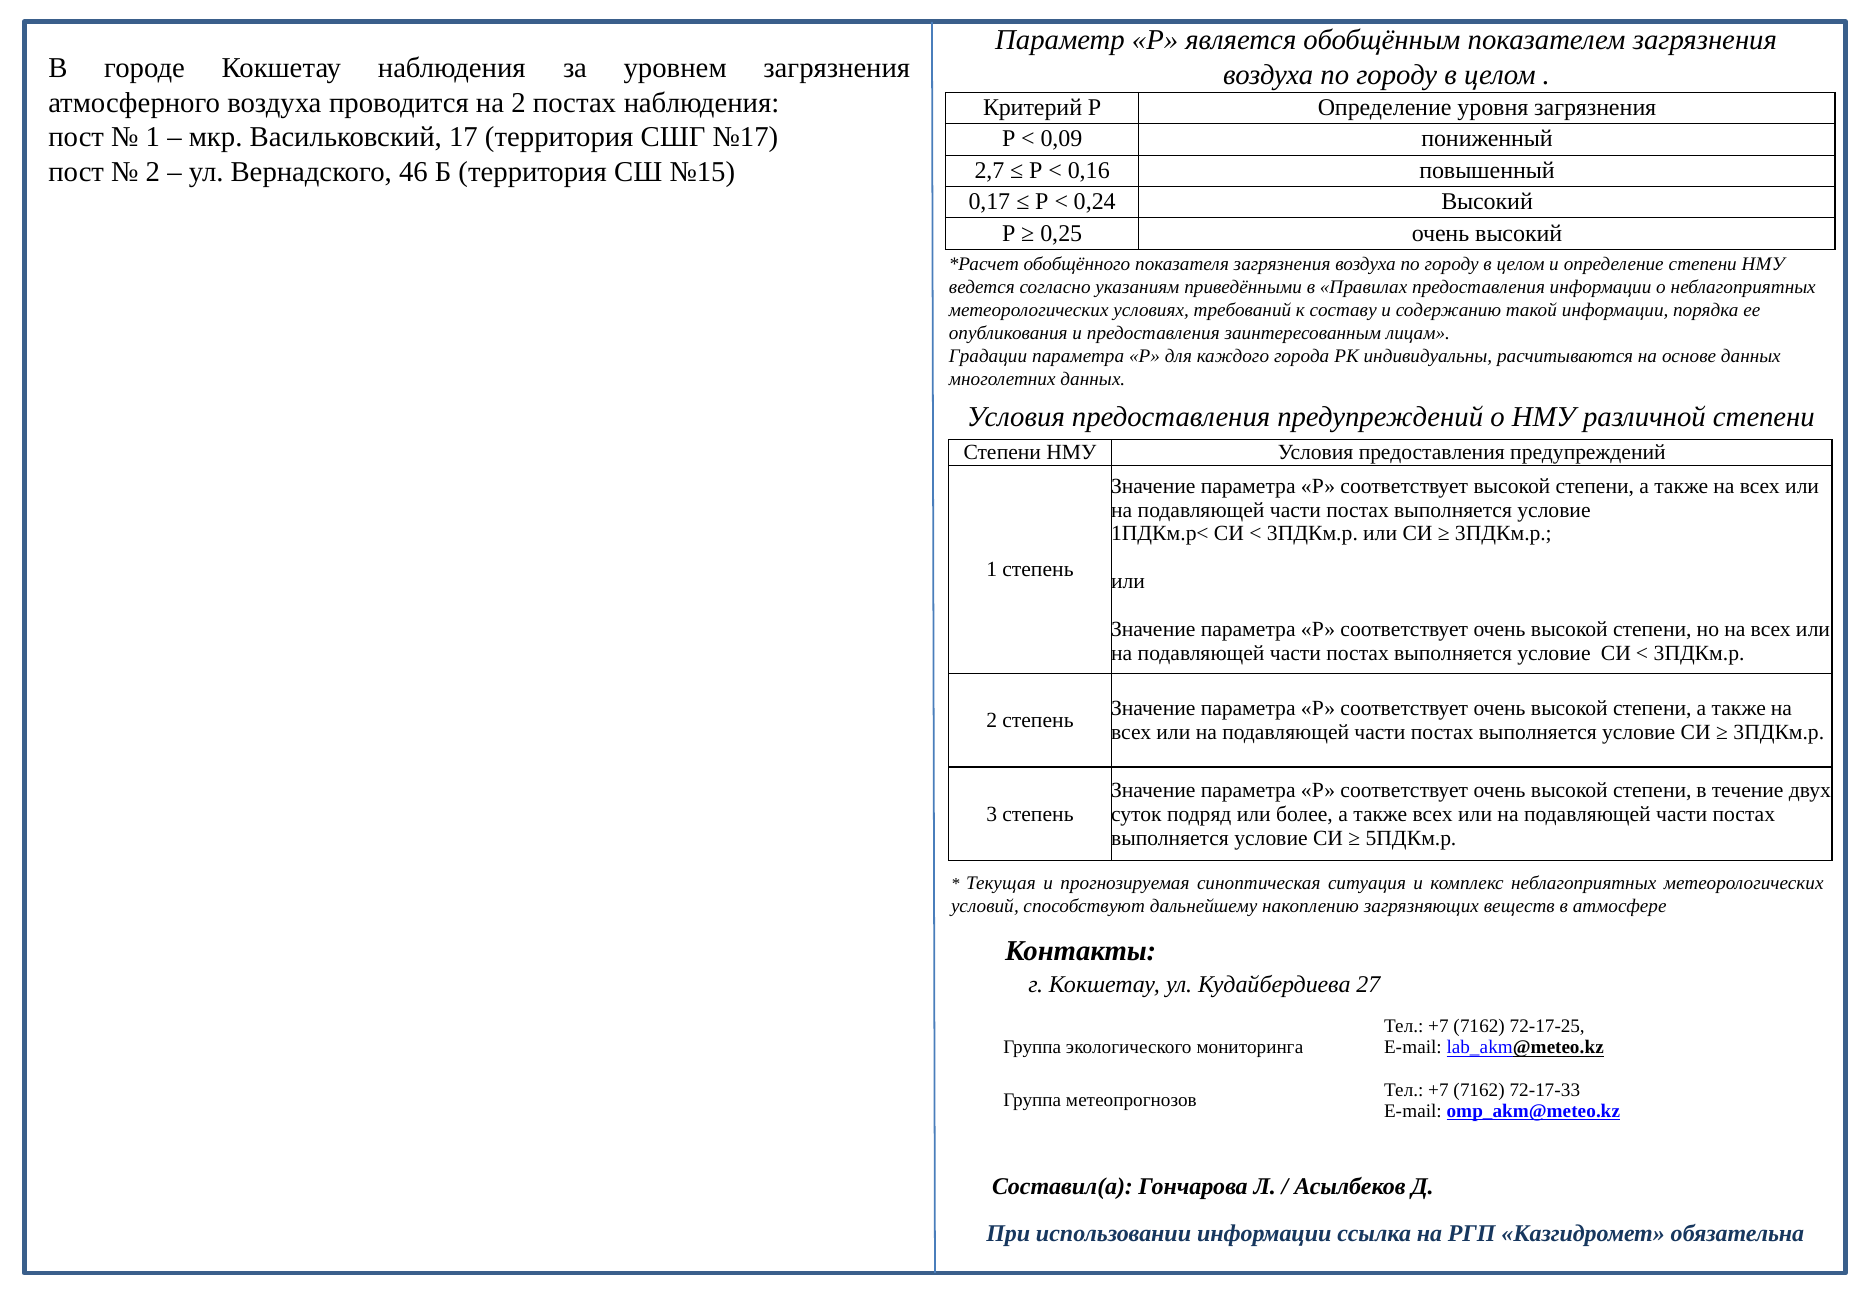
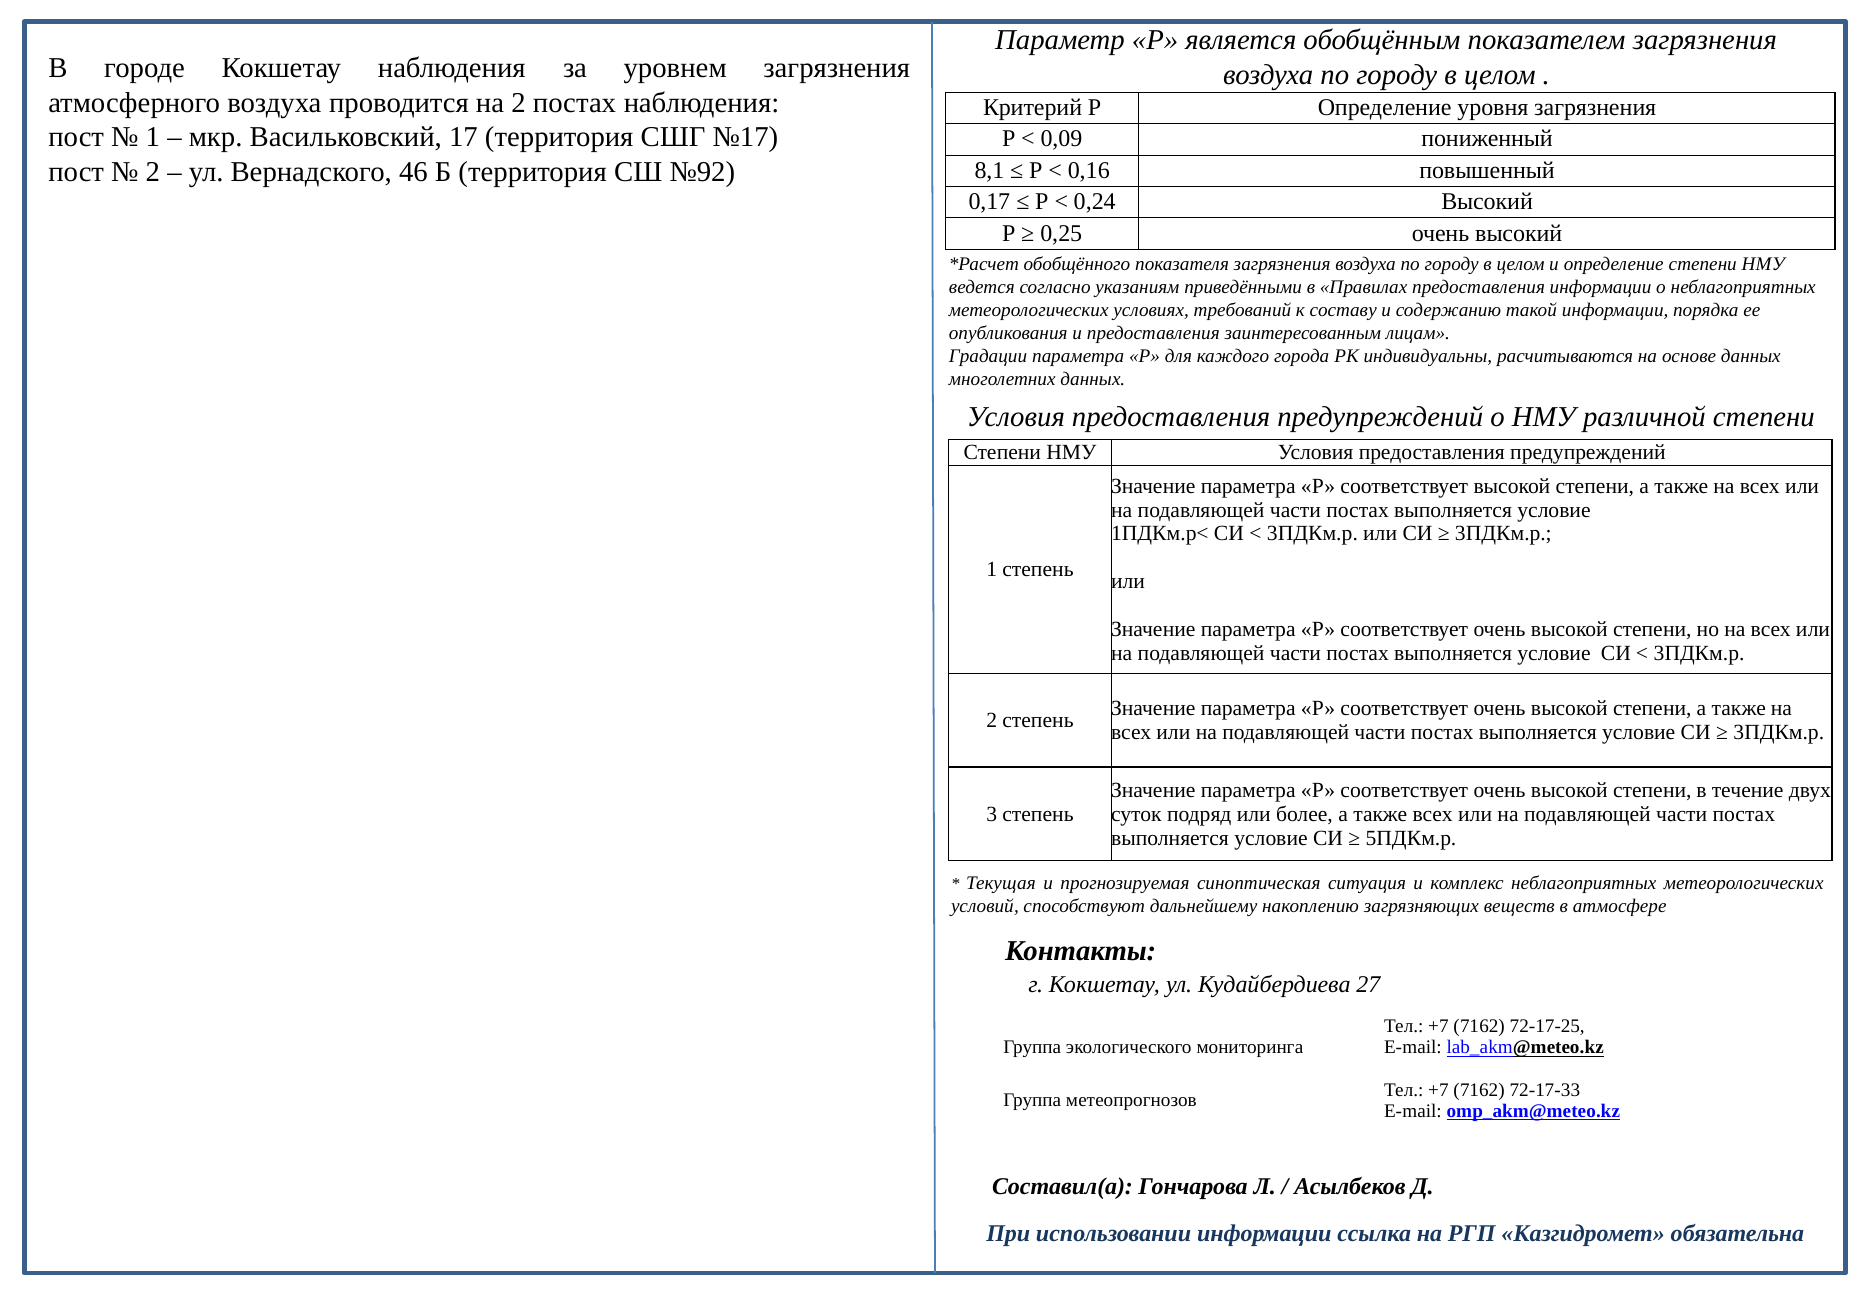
№15: №15 -> №92
2,7: 2,7 -> 8,1
